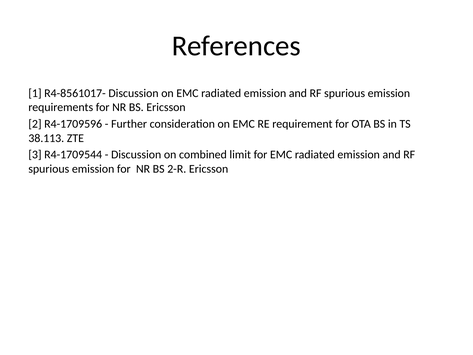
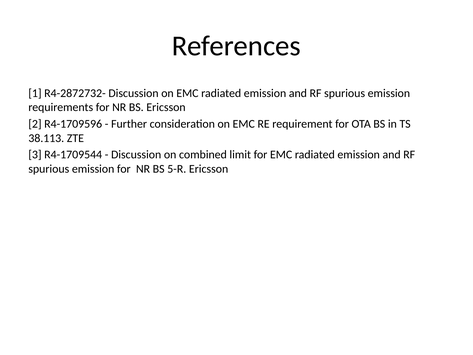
R4-8561017-: R4-8561017- -> R4-2872732-
2-R: 2-R -> 5-R
